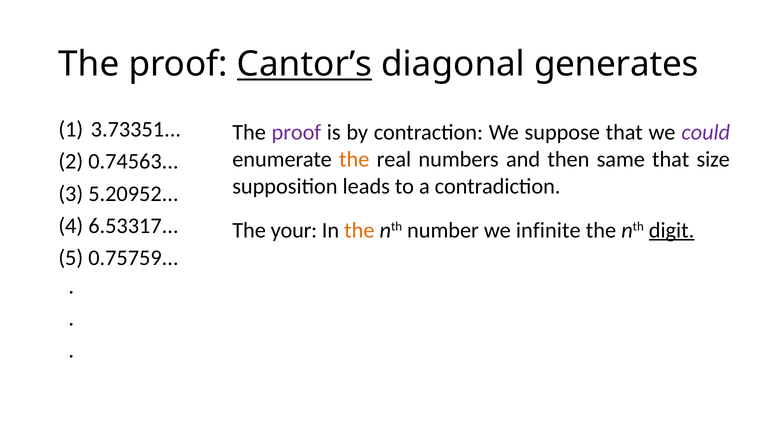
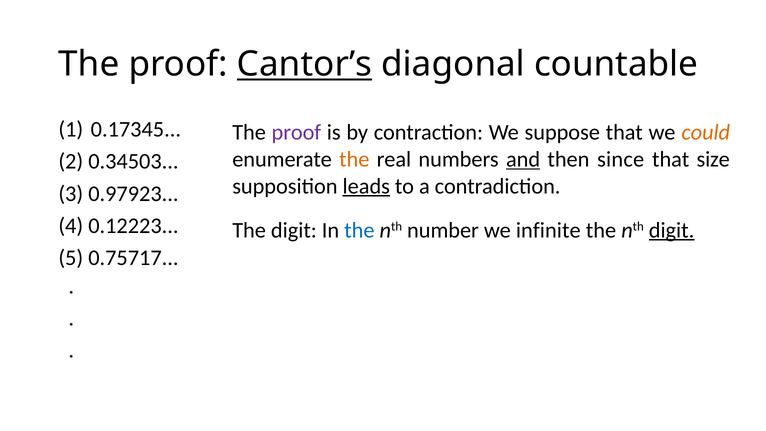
generates: generates -> countable
3.73351: 3.73351 -> 0.17345
could colour: purple -> orange
and underline: none -> present
same: same -> since
0.74563: 0.74563 -> 0.34503
leads underline: none -> present
5.20952: 5.20952 -> 0.97923
6.53317: 6.53317 -> 0.12223
The your: your -> digit
the at (359, 230) colour: orange -> blue
0.75759: 0.75759 -> 0.75717
